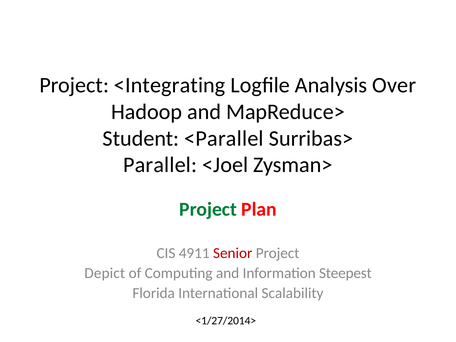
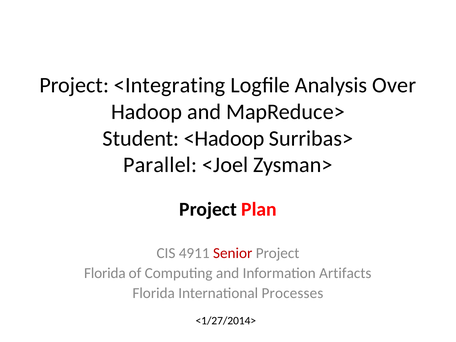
<Parallel: <Parallel -> <Hadoop
Project at (208, 209) colour: green -> black
Depict at (105, 273): Depict -> Florida
Steepest: Steepest -> Artifacts
Scalability: Scalability -> Processes
